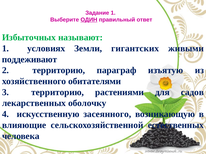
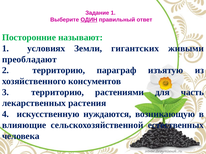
Избыточных: Избыточных -> Посторонние
поддеживают: поддеживают -> преобладают
обитателями: обитателями -> консументов
садов: садов -> часть
оболочку: оболочку -> растения
засеянного: засеянного -> нуждаются
